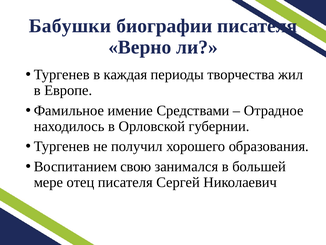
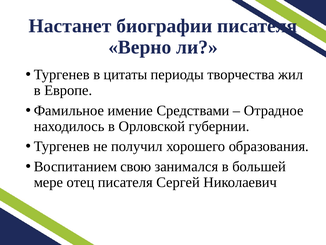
Бабушки: Бабушки -> Настанет
каждая: каждая -> цитаты
